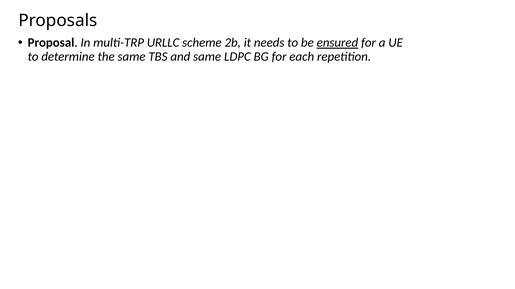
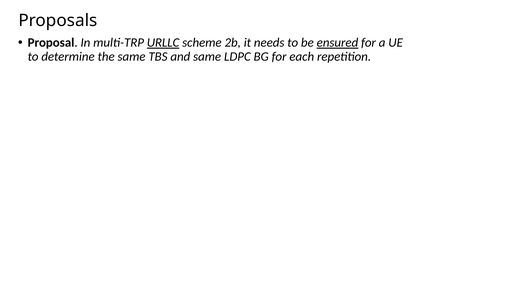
URLLC underline: none -> present
